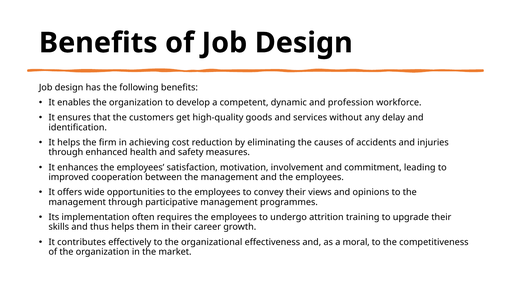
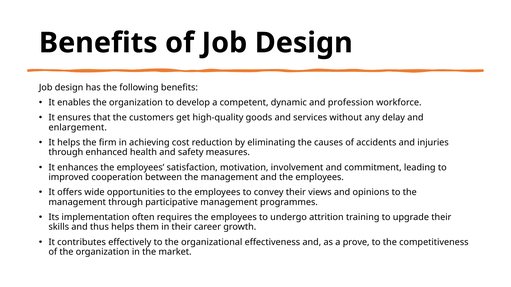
identification: identification -> enlargement
moral: moral -> prove
